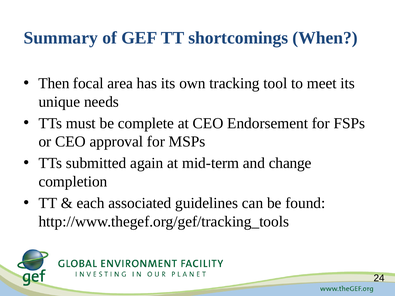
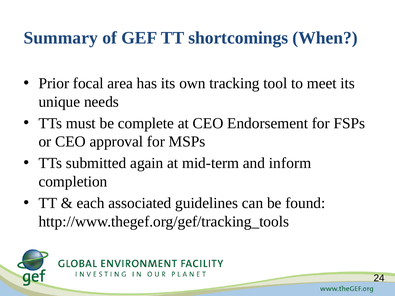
Then: Then -> Prior
change: change -> inform
